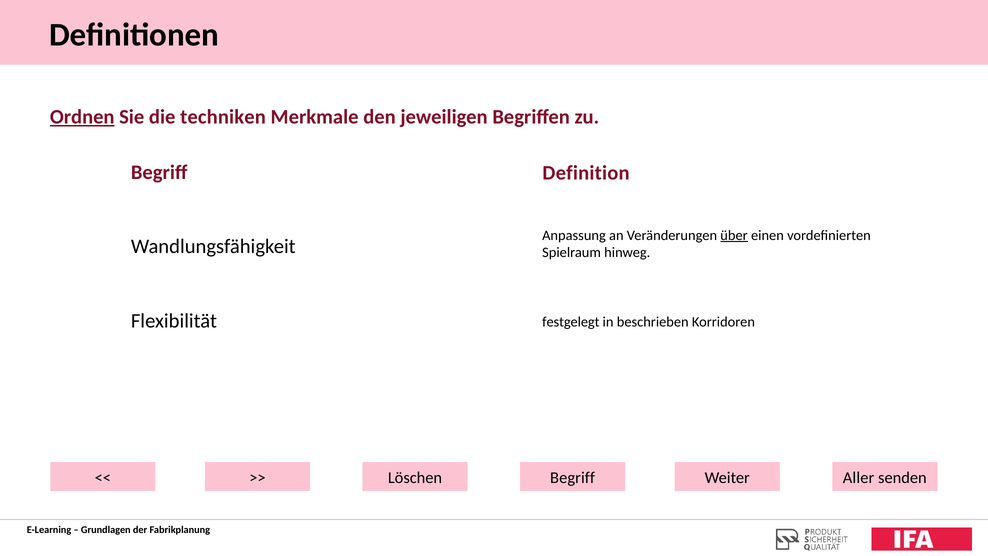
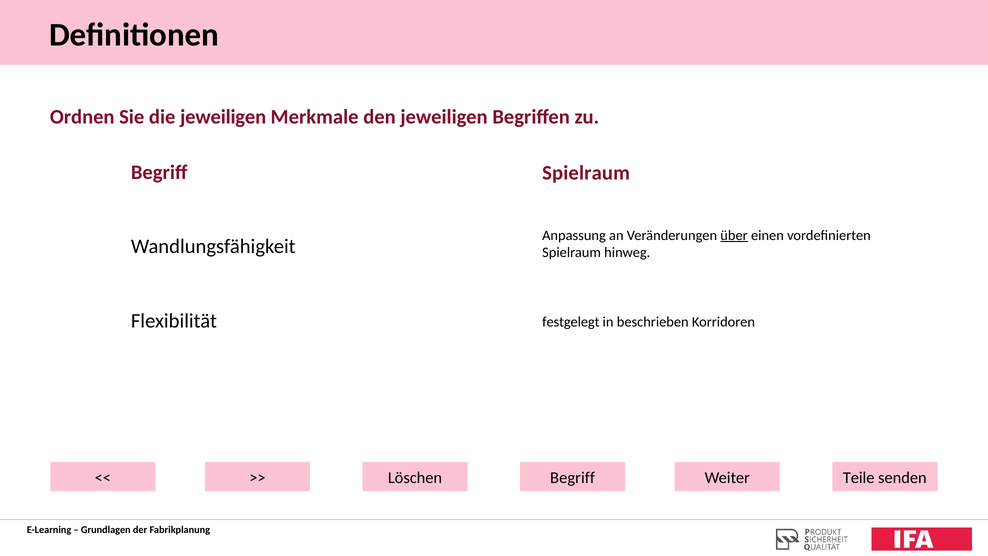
Ordnen underline: present -> none
die techniken: techniken -> jeweiligen
Definition at (586, 173): Definition -> Spielraum
Aller: Aller -> Teile
